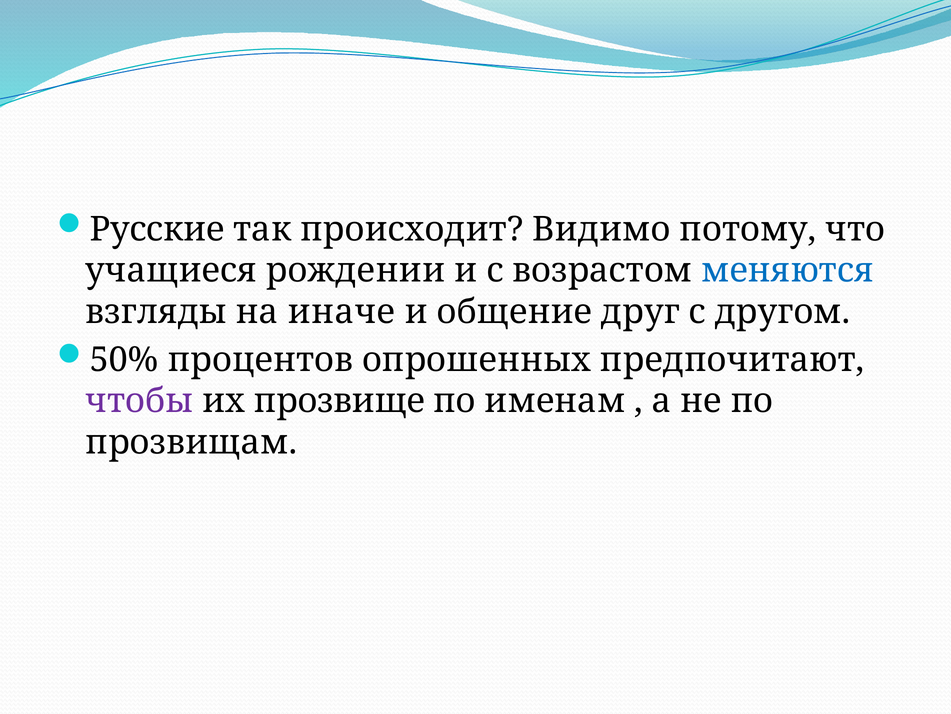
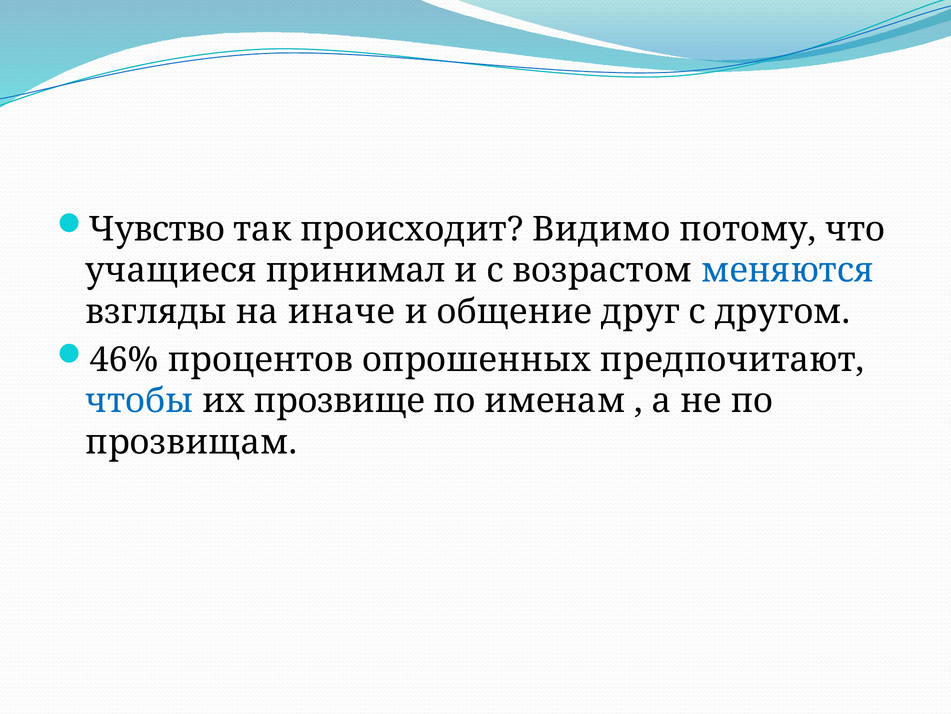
Русские: Русские -> Чувство
рождении: рождении -> принимал
50%: 50% -> 46%
чтобы colour: purple -> blue
